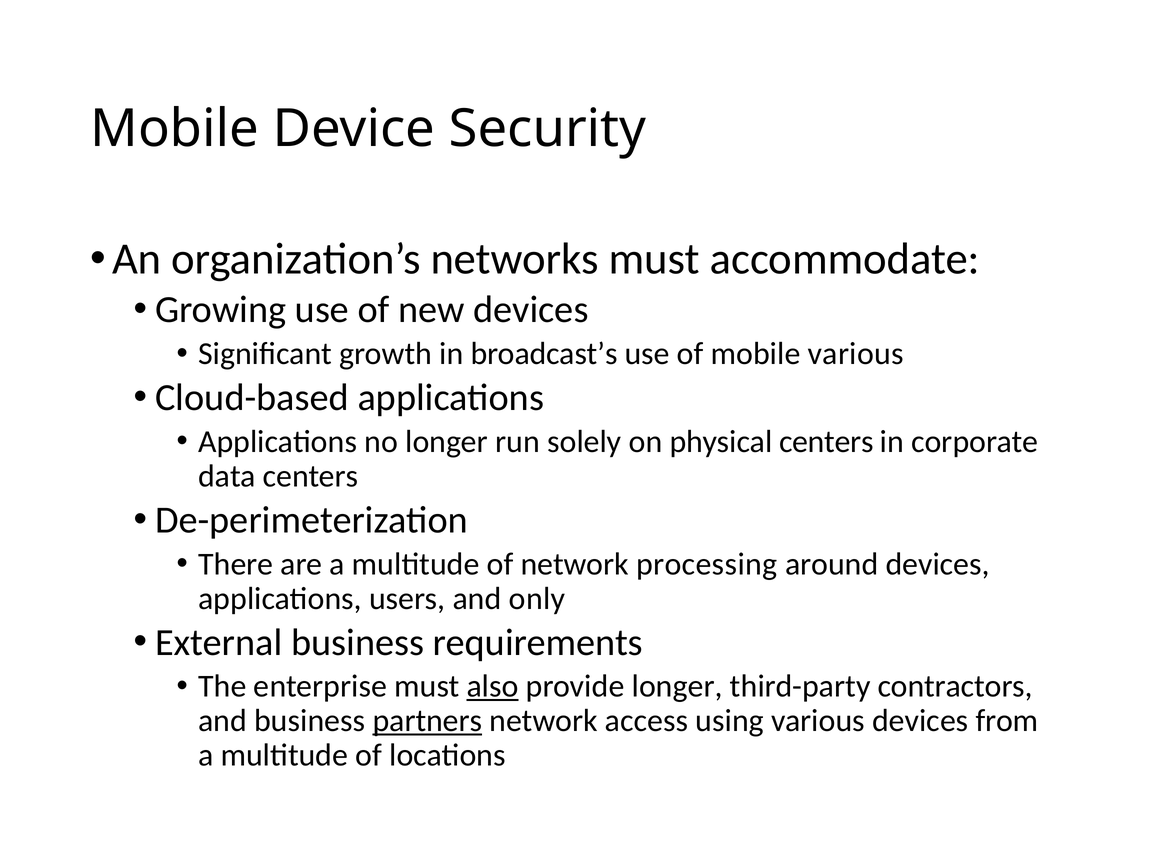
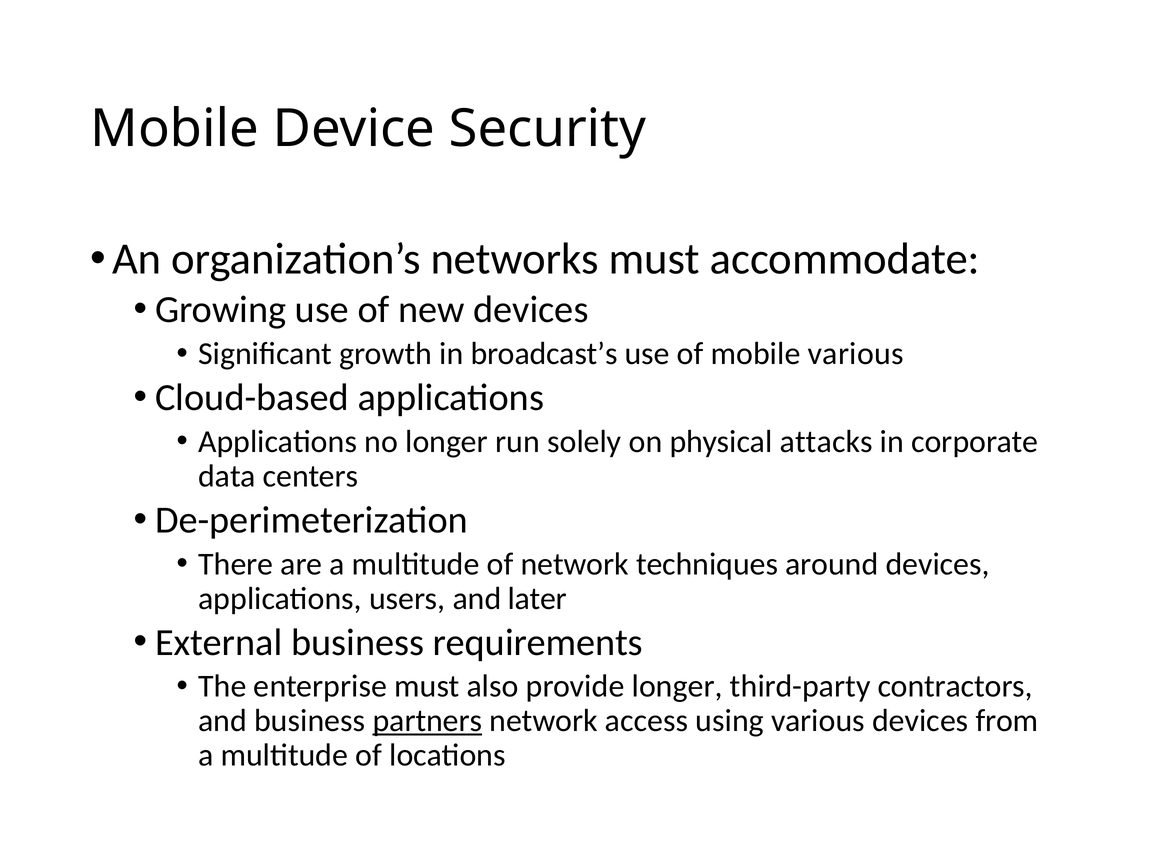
physical centers: centers -> attacks
processing: processing -> techniques
only: only -> later
also underline: present -> none
